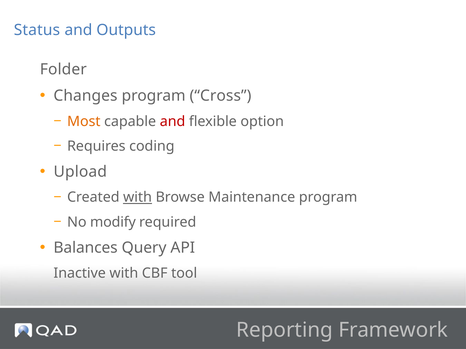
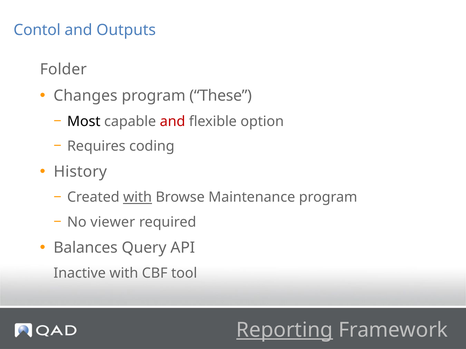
Status: Status -> Contol
Cross: Cross -> These
Most colour: orange -> black
Upload: Upload -> History
modify: modify -> viewer
Reporting underline: none -> present
